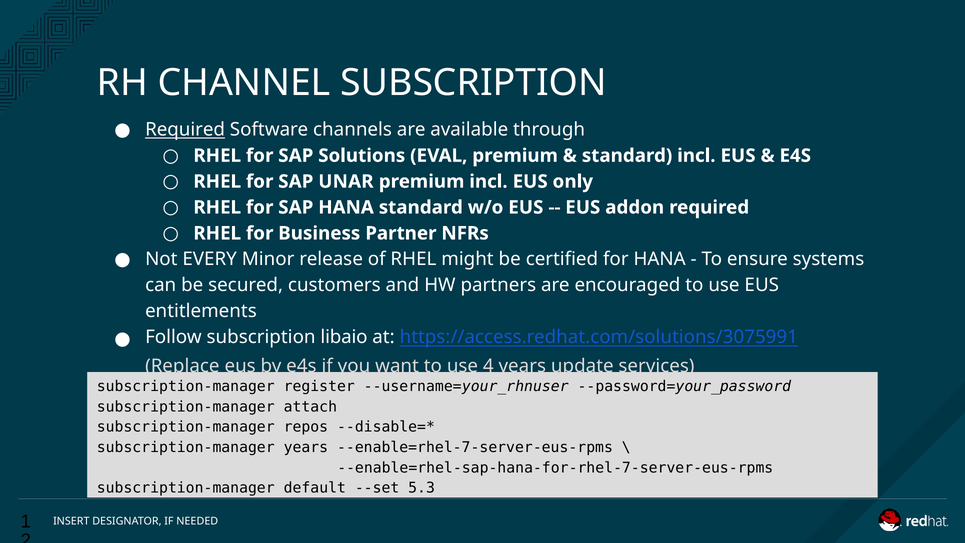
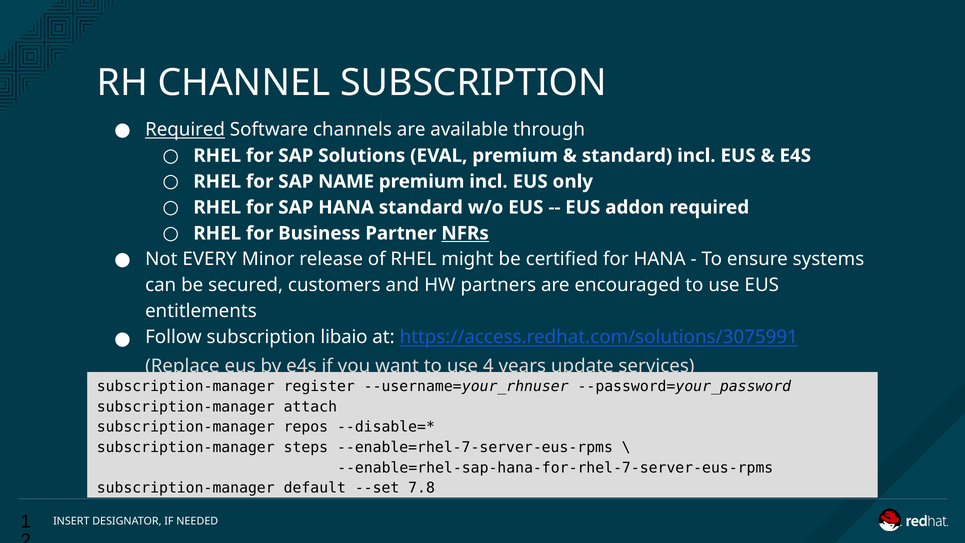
UNAR: UNAR -> NAME
NFRs underline: none -> present
subscription-manager years: years -> steps
5.3: 5.3 -> 7.8
